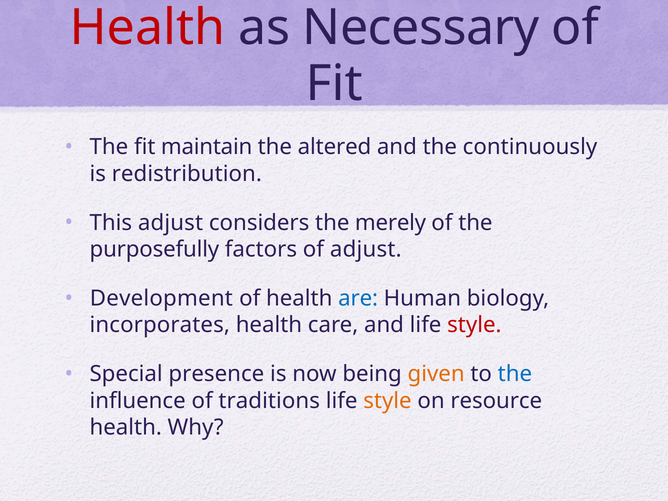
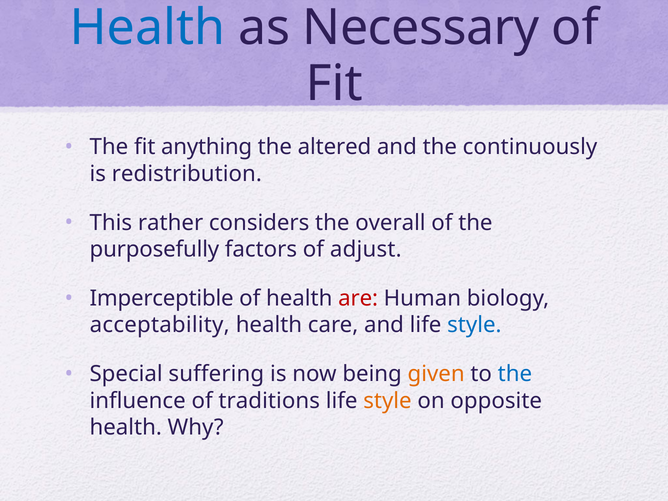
Health at (147, 28) colour: red -> blue
maintain: maintain -> anything
This adjust: adjust -> rather
merely: merely -> overall
Development: Development -> Imperceptible
are colour: blue -> red
incorporates: incorporates -> acceptability
style at (474, 325) colour: red -> blue
presence: presence -> suffering
resource: resource -> opposite
